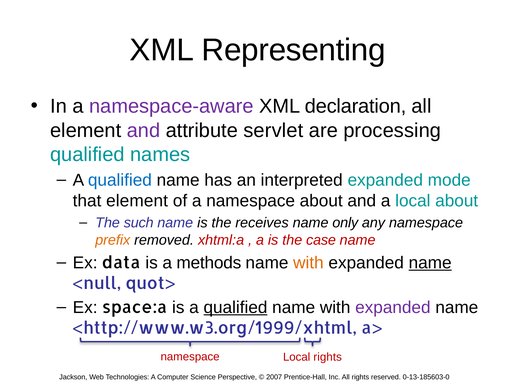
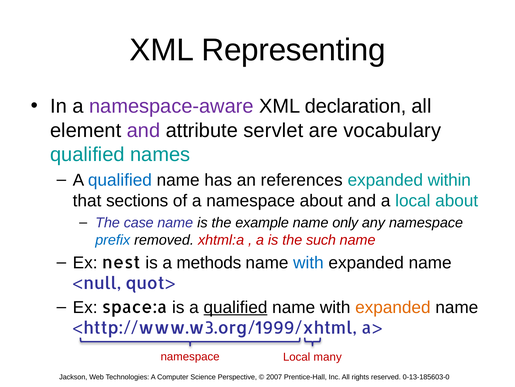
processing: processing -> vocabulary
interpreted: interpreted -> references
mode: mode -> within
that element: element -> sections
such: such -> case
receives: receives -> example
prefix colour: orange -> blue
case: case -> such
data: data -> nest
with at (308, 262) colour: orange -> blue
name at (430, 262) underline: present -> none
expanded at (393, 307) colour: purple -> orange
Local rights: rights -> many
